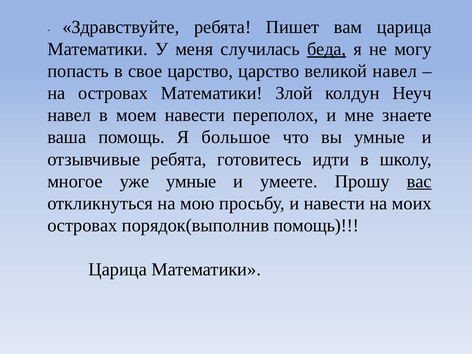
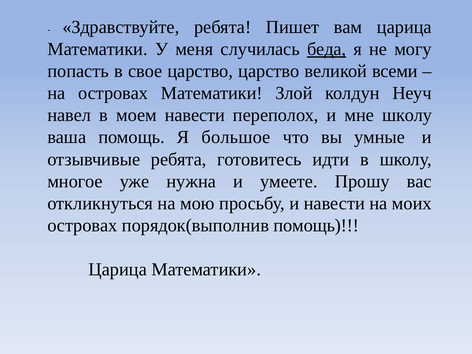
великой навел: навел -> всеми
мне знаете: знаете -> школу
уже умные: умные -> нужна
вас underline: present -> none
